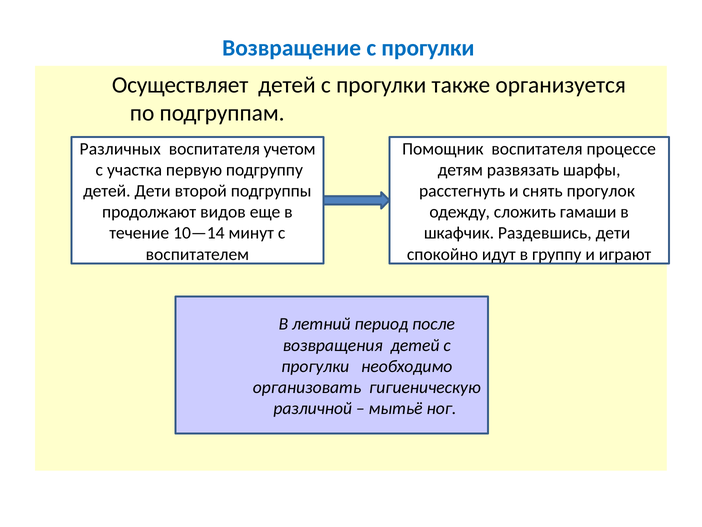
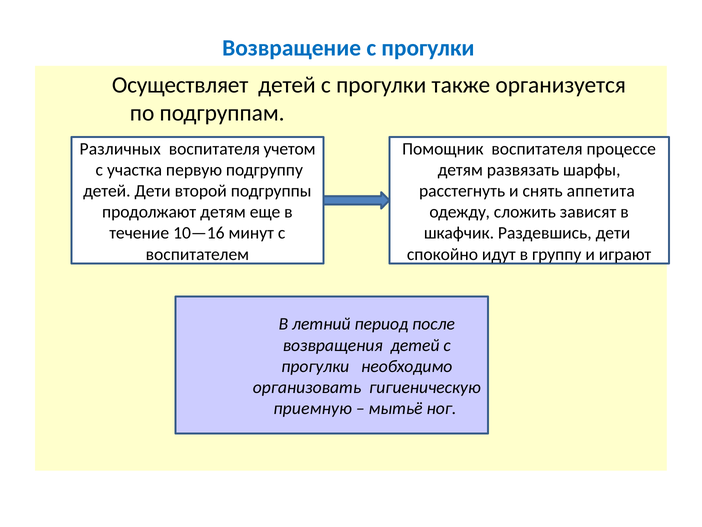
прогулок: прогулок -> аппетита
продолжают видов: видов -> детям
гамаши: гамаши -> зависят
10—14: 10—14 -> 10—16
различной: различной -> приемную
